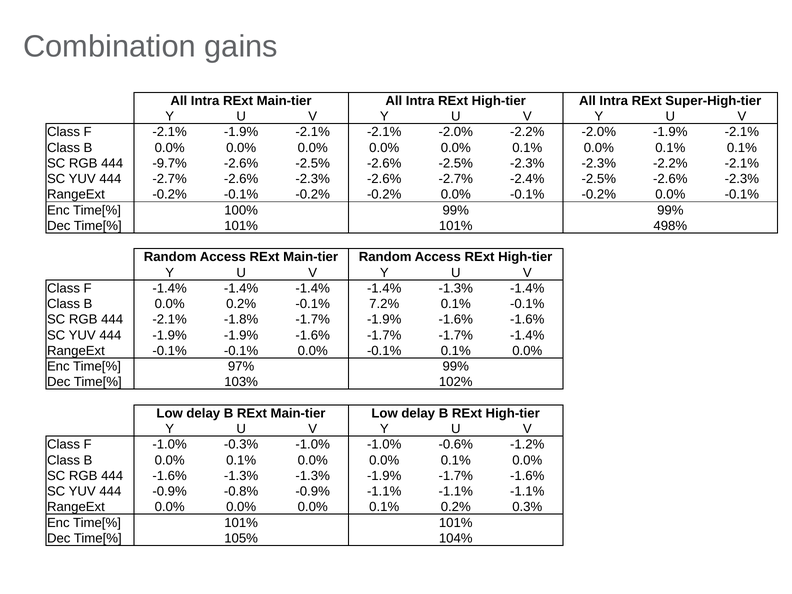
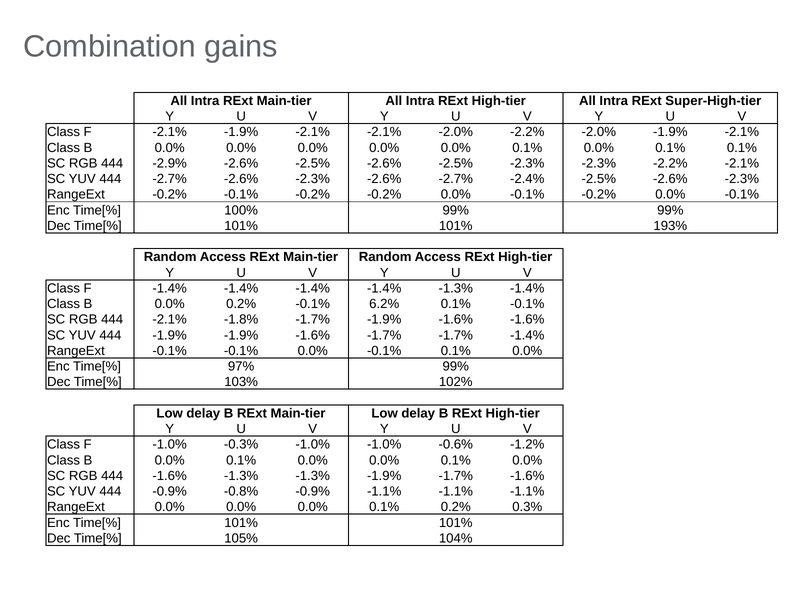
-9.7%: -9.7% -> -2.9%
498%: 498% -> 193%
7.2%: 7.2% -> 6.2%
